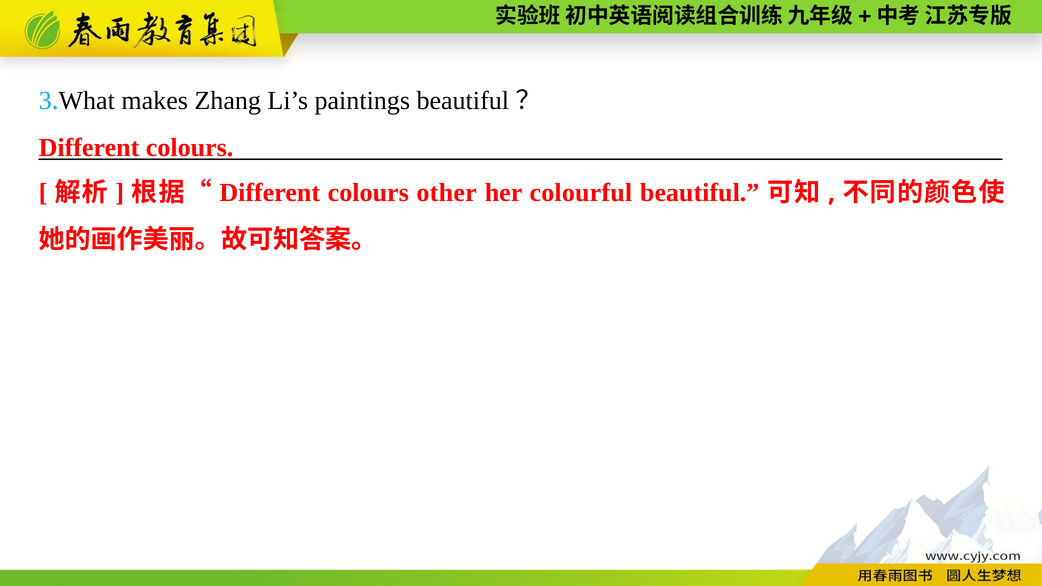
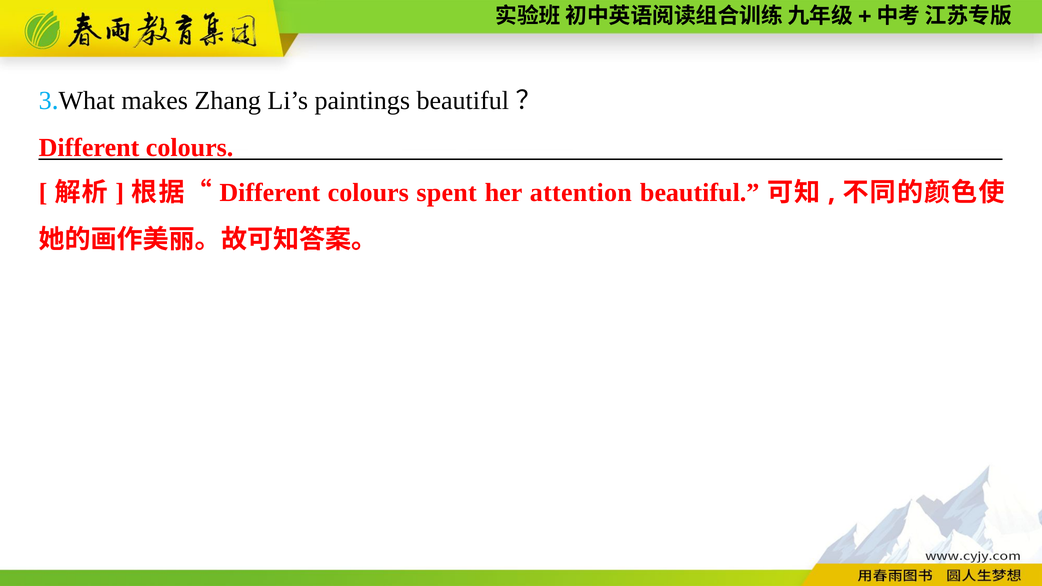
other: other -> spent
colourful: colourful -> attention
